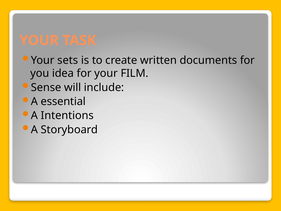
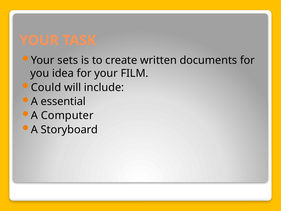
Sense: Sense -> Could
Intentions: Intentions -> Computer
